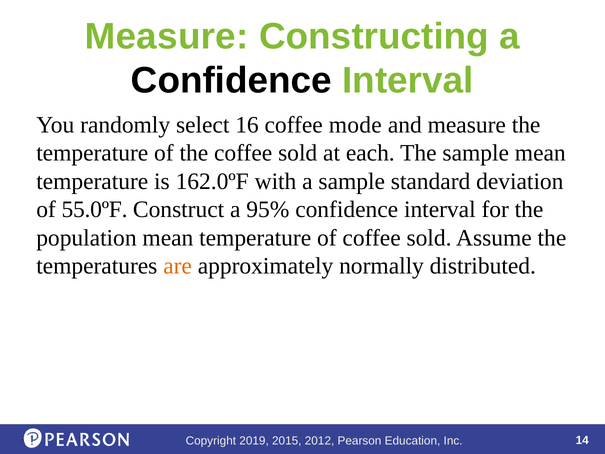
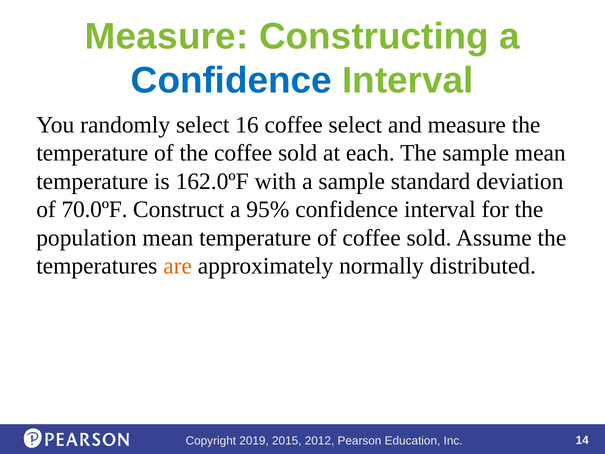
Confidence at (231, 81) colour: black -> blue
coffee mode: mode -> select
55.0ºF: 55.0ºF -> 70.0ºF
